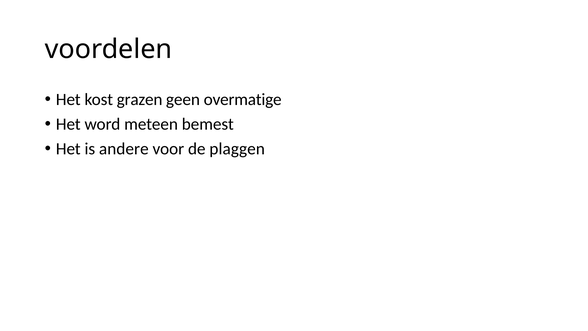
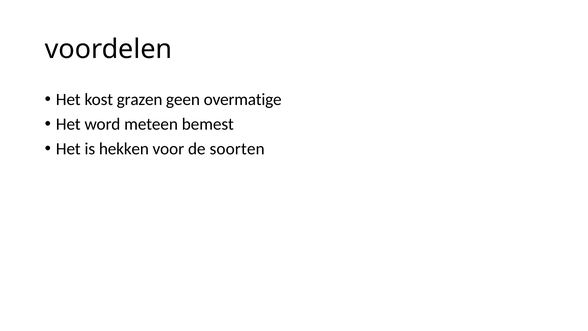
andere: andere -> hekken
plaggen: plaggen -> soorten
